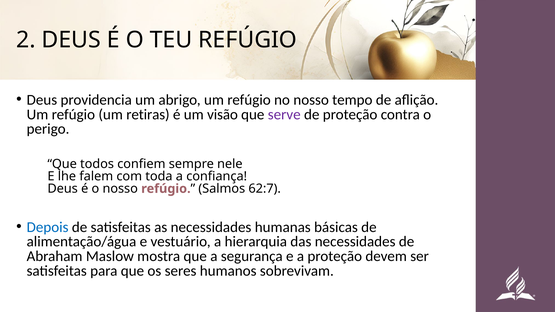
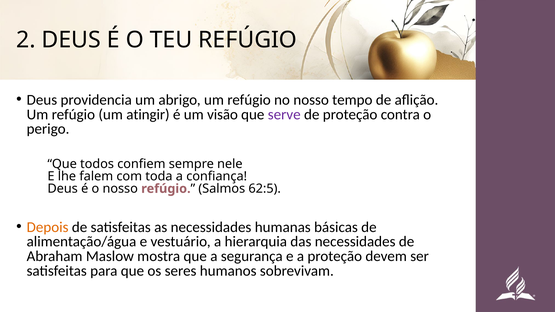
retiras: retiras -> atingir
62:7: 62:7 -> 62:5
Depois colour: blue -> orange
